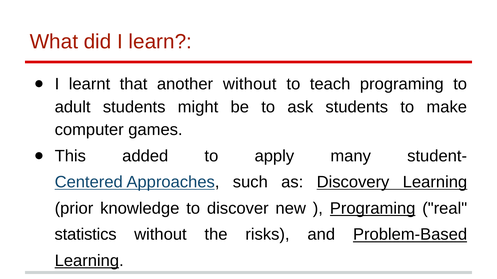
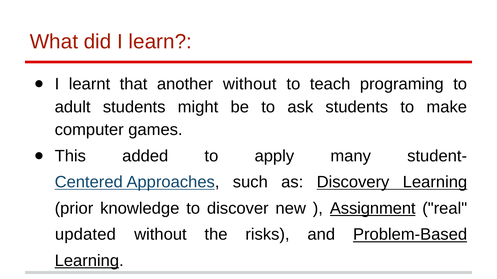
Programing at (373, 209): Programing -> Assignment
statistics: statistics -> updated
